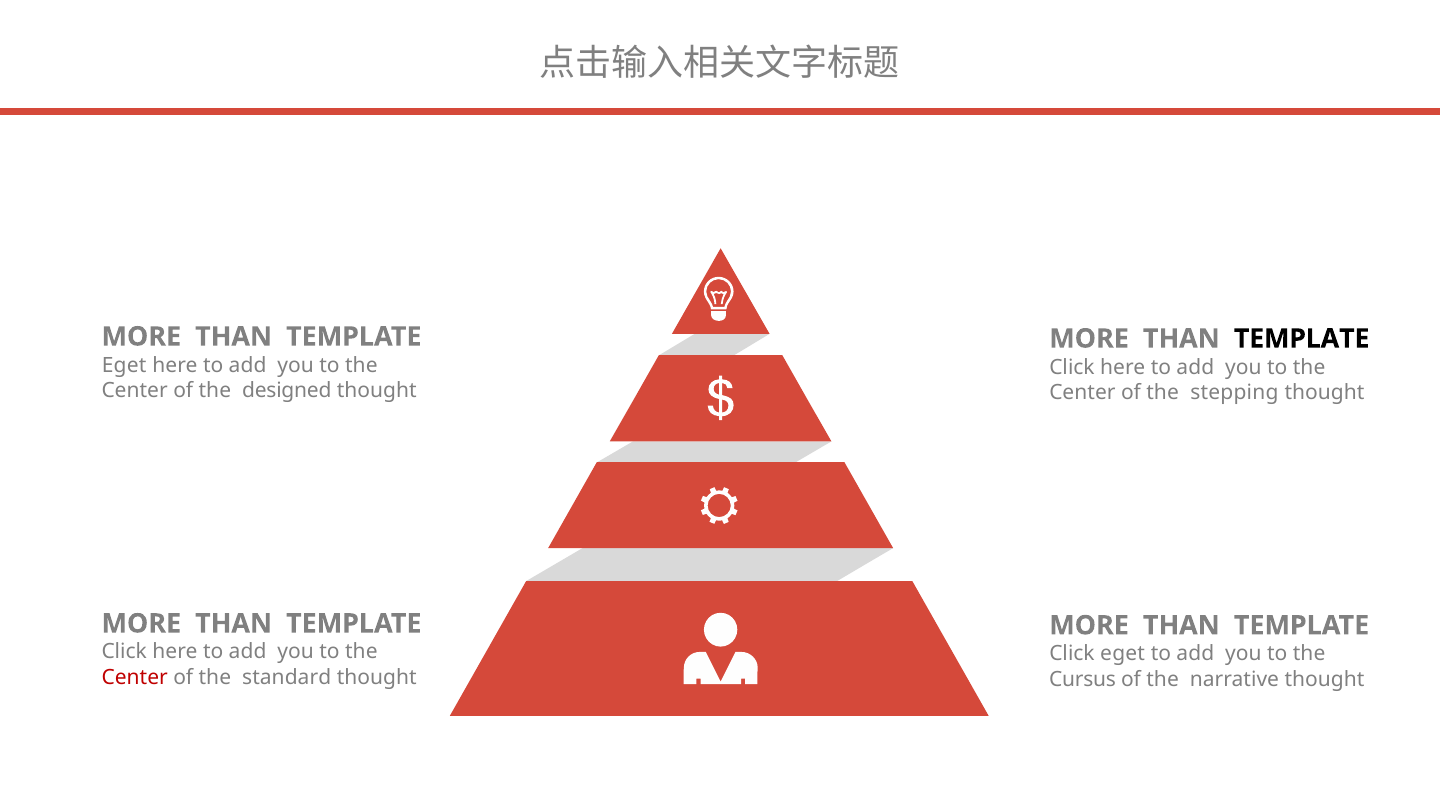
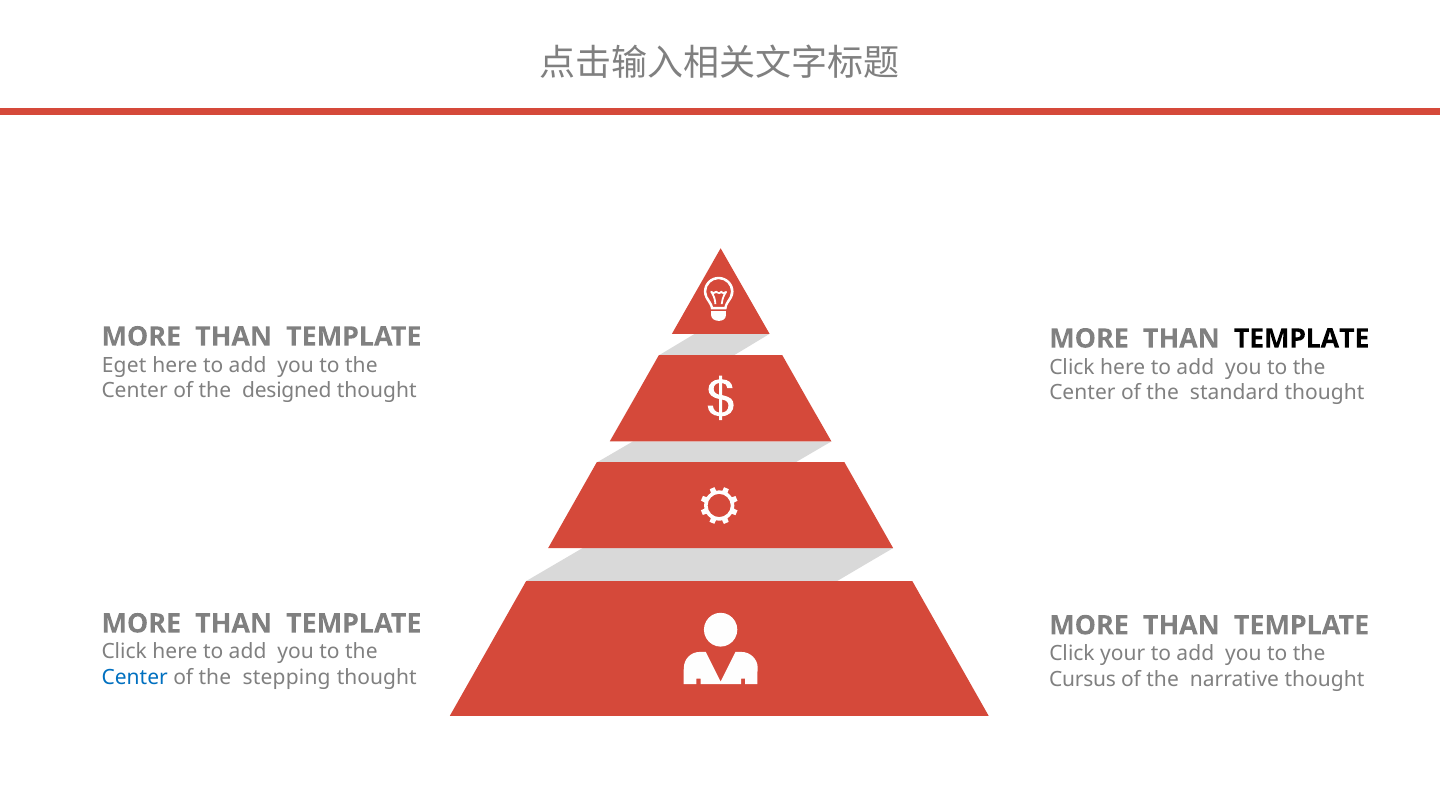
stepping: stepping -> standard
Click eget: eget -> your
Center at (135, 677) colour: red -> blue
standard: standard -> stepping
